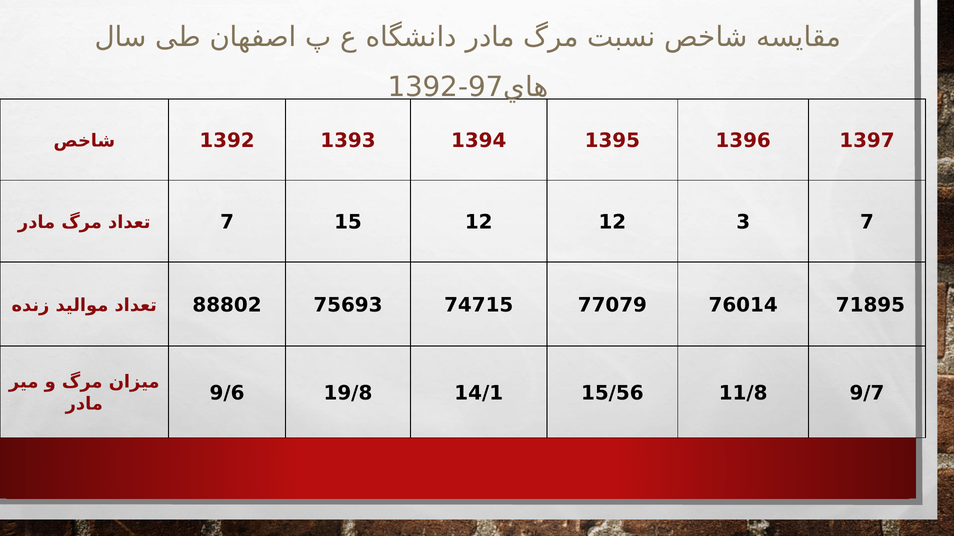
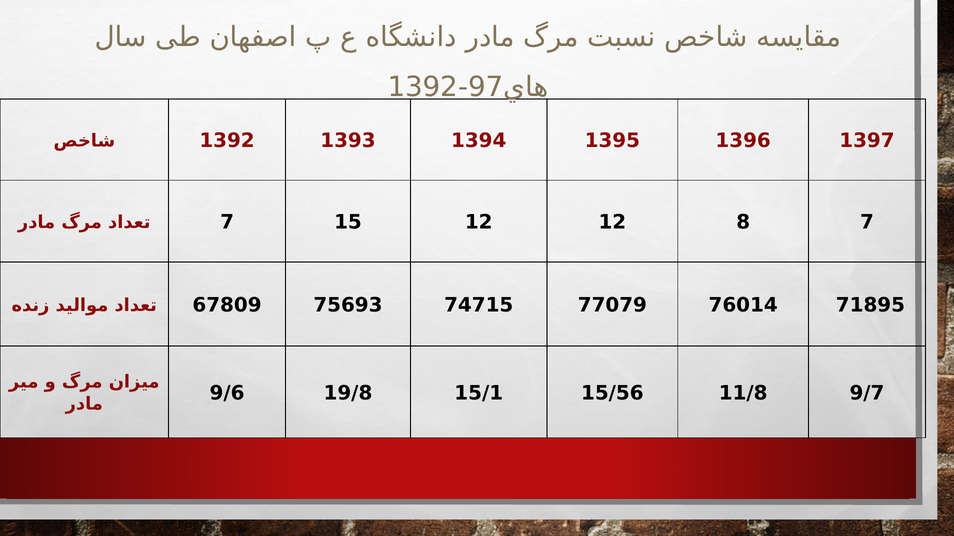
3: 3 -> 8
88802: 88802 -> 67809
14/1: 14/1 -> 15/1
